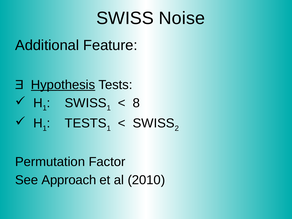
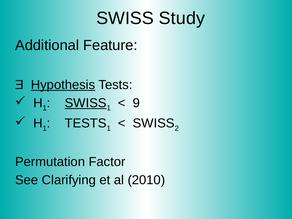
Noise: Noise -> Study
SWISS at (86, 103) underline: none -> present
8: 8 -> 9
Approach: Approach -> Clarifying
